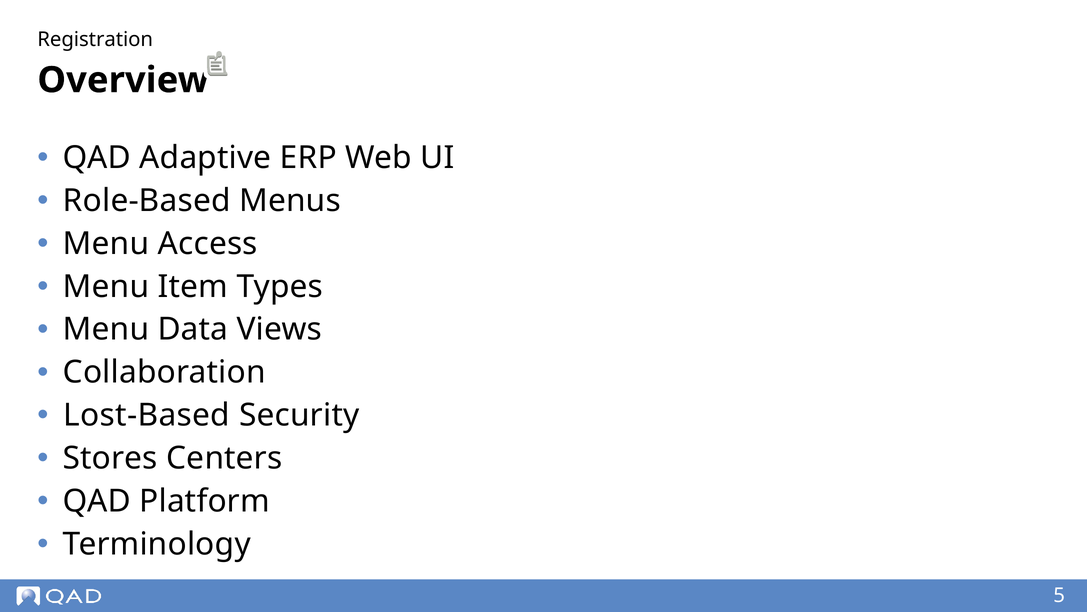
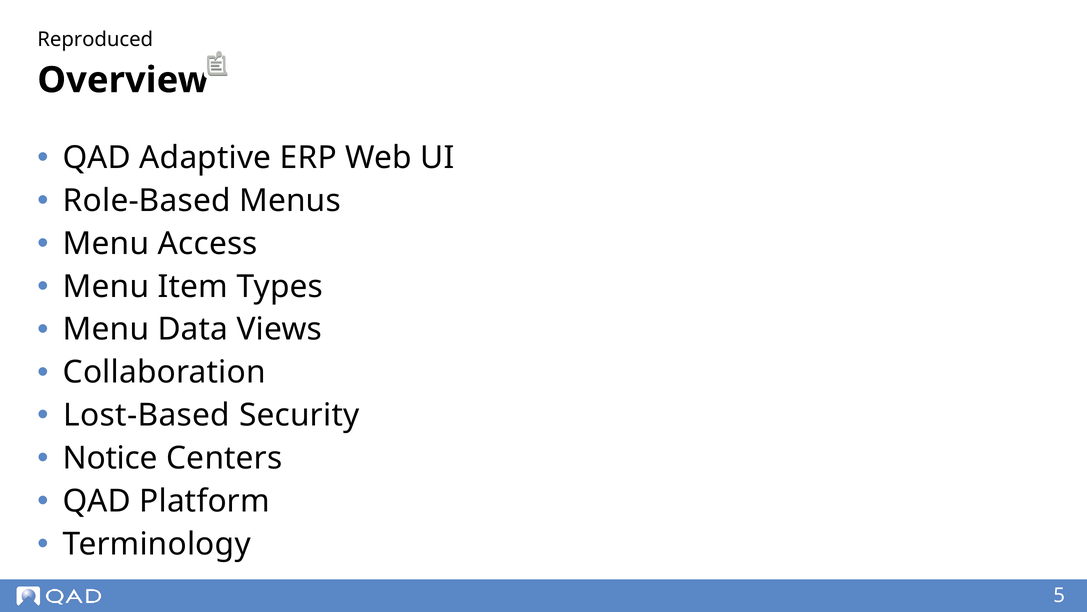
Registration: Registration -> Reproduced
Stores: Stores -> Notice
